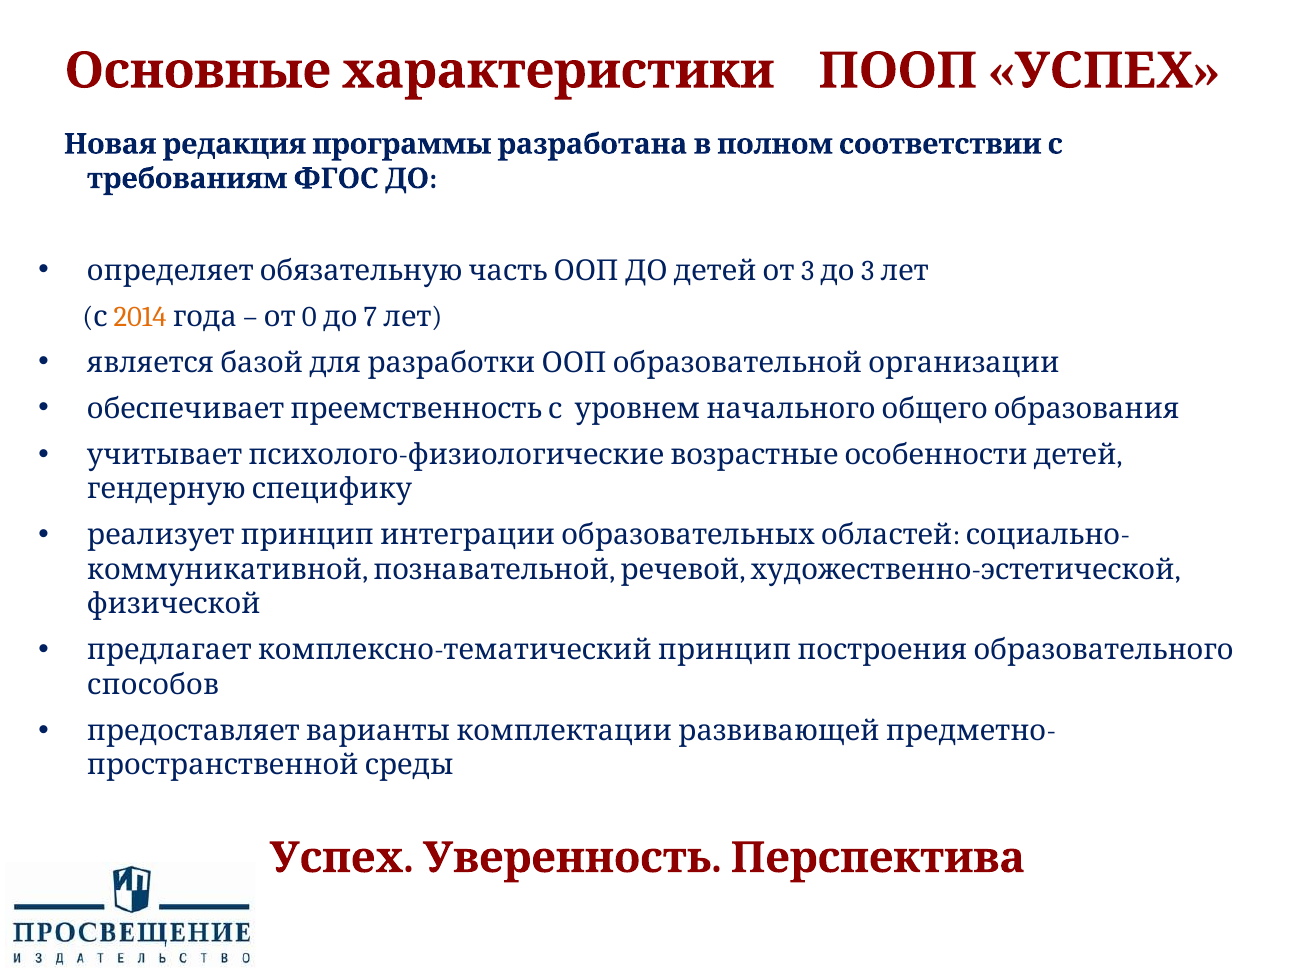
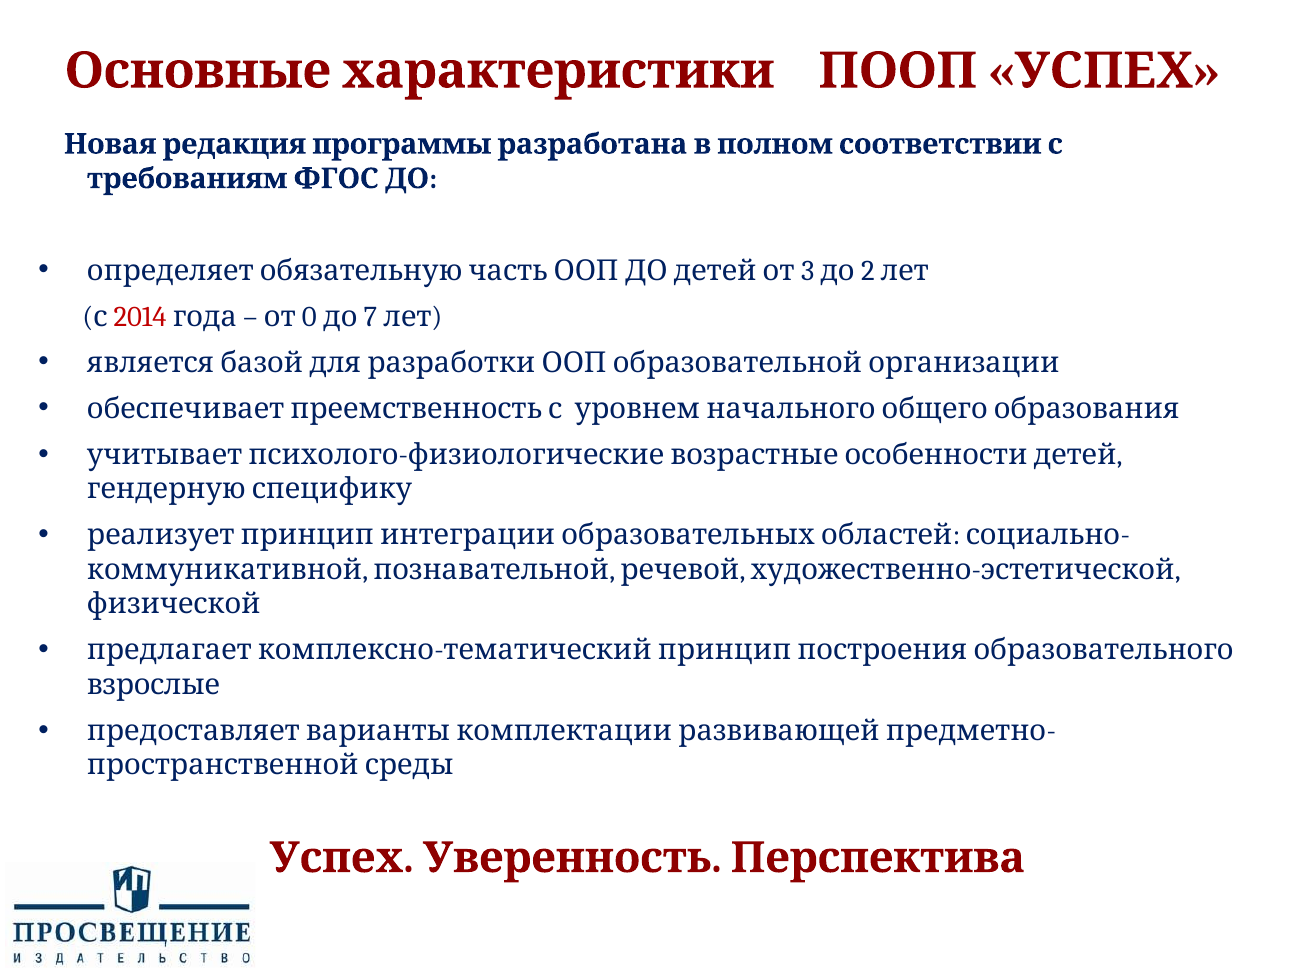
3 3: 3 -> 2
2014 colour: orange -> red
способов: способов -> взрослые
